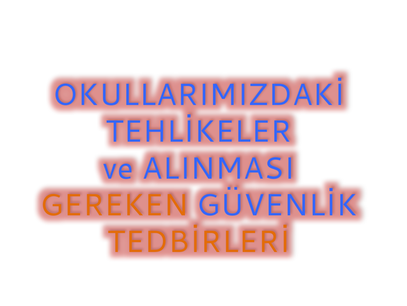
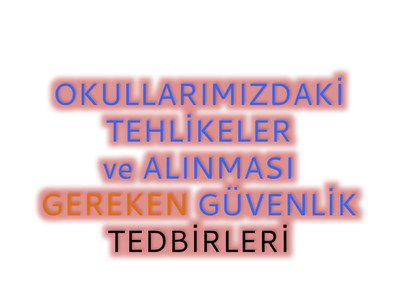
TEDBİRLERİ colour: orange -> black
